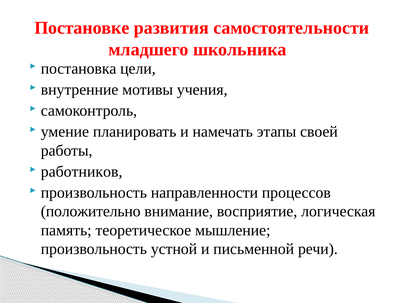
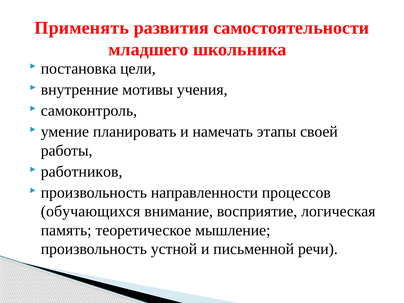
Постановке: Постановке -> Применять
положительно: положительно -> обучающихся
